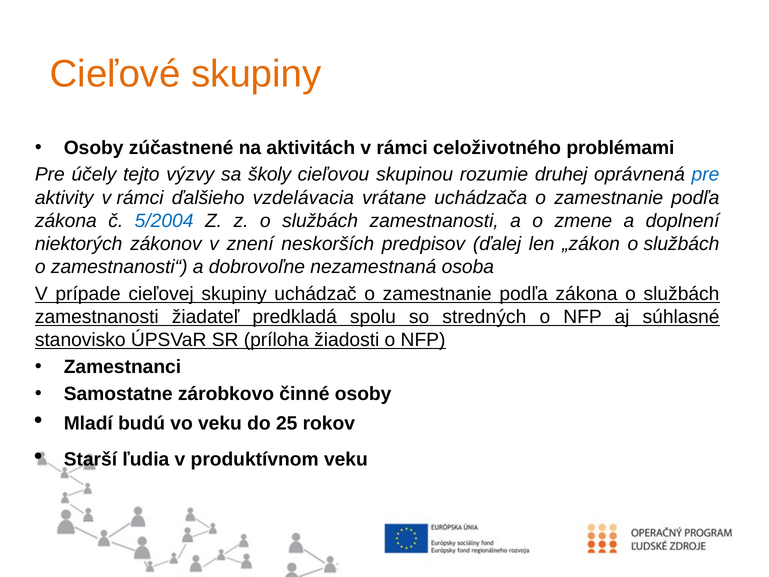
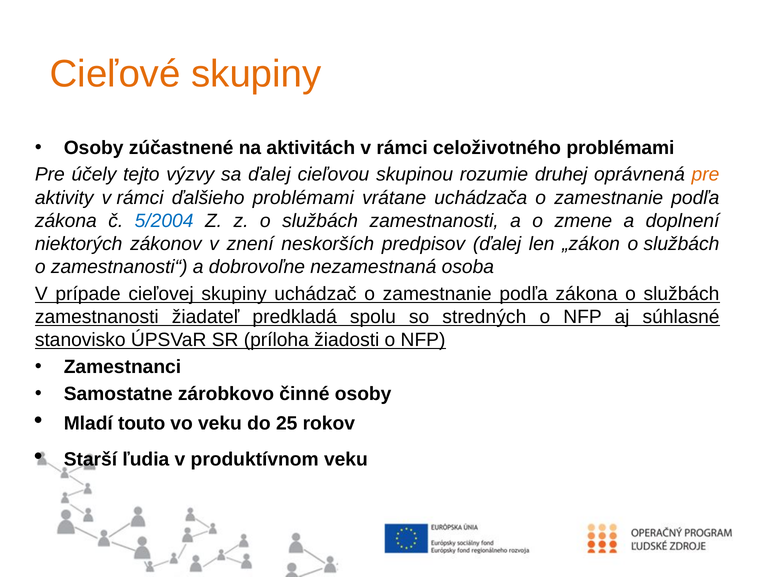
sa školy: školy -> ďalej
pre at (705, 175) colour: blue -> orange
ďalšieho vzdelávacia: vzdelávacia -> problémami
budú: budú -> touto
